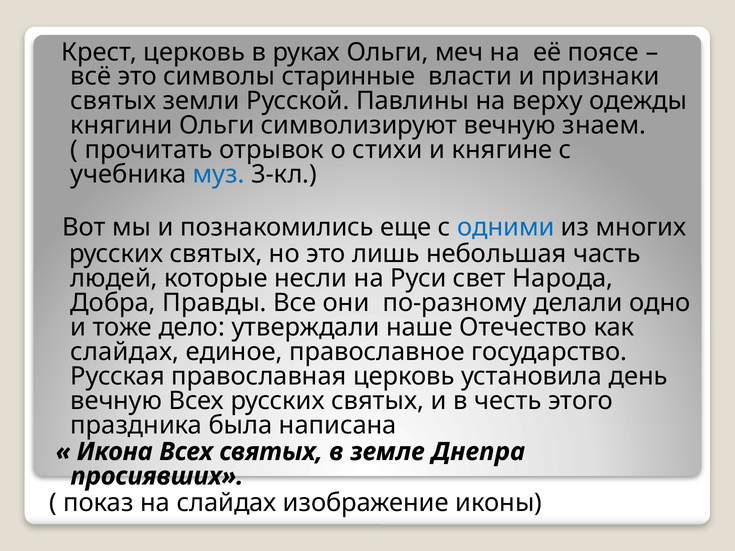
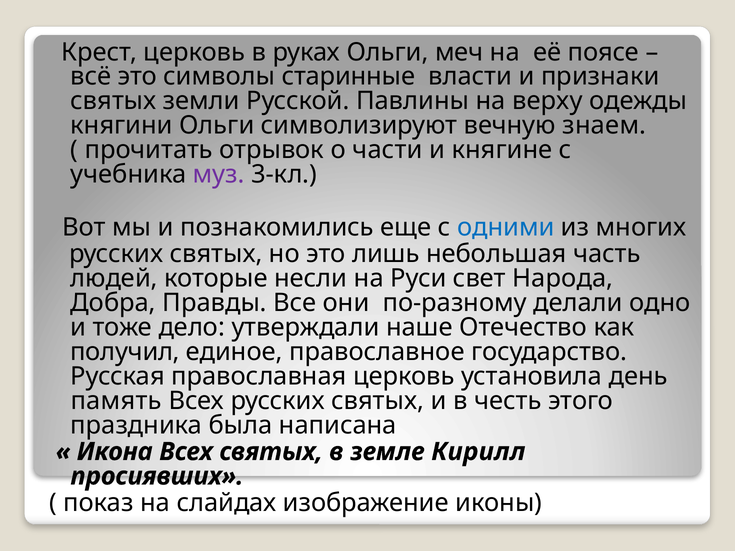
стихи: стихи -> части
муз colour: blue -> purple
слайдах at (125, 352): слайдах -> получил
вечную at (116, 401): вечную -> память
Днепра: Днепра -> Кирилл
